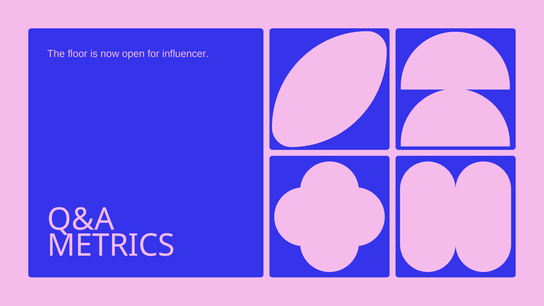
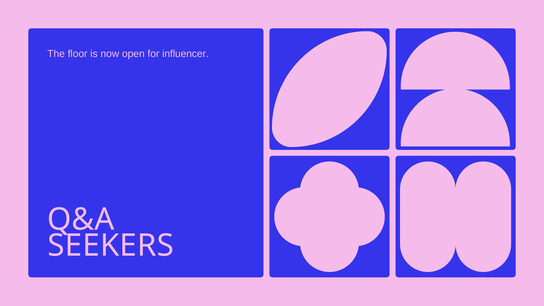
METRICS: METRICS -> SEEKERS
